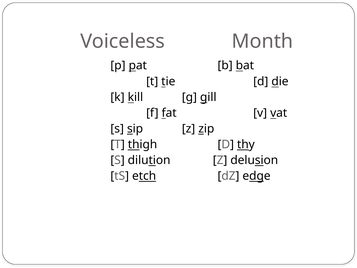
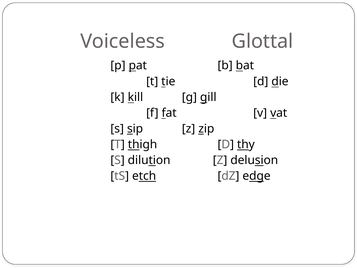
Month: Month -> Glottal
